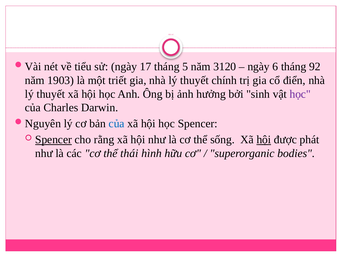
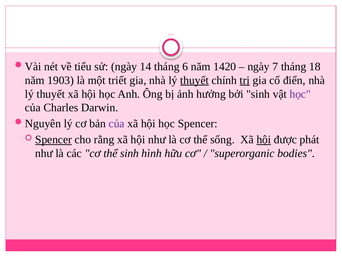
17: 17 -> 14
5: 5 -> 6
3120: 3120 -> 1420
6: 6 -> 7
92: 92 -> 18
thuyết at (194, 80) underline: none -> present
trị underline: none -> present
của at (117, 123) colour: blue -> purple
thể thái: thái -> sinh
